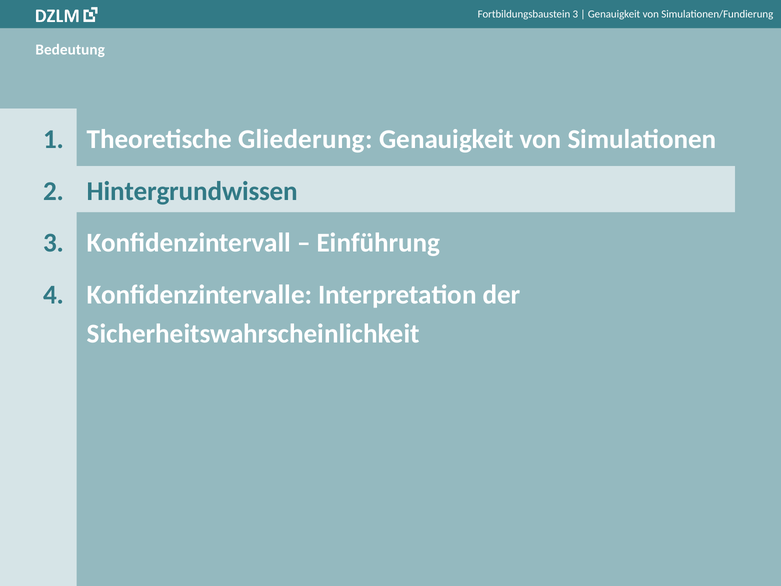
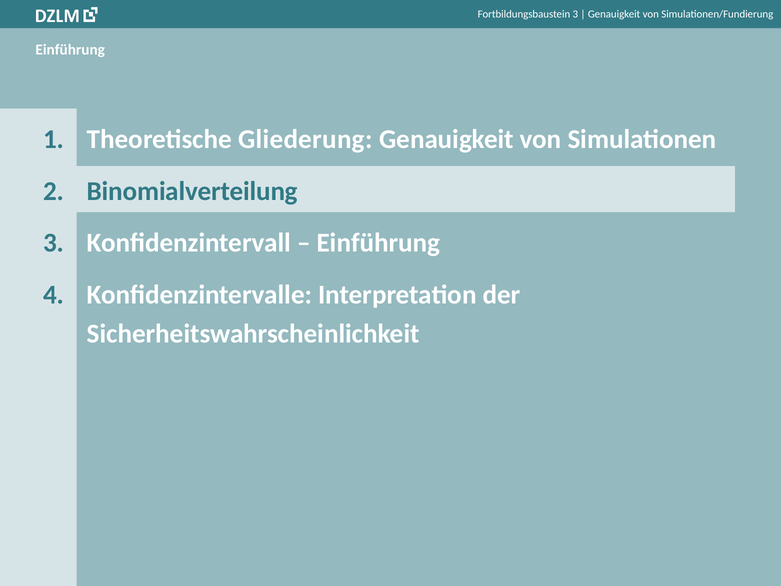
Bedeutung at (70, 50): Bedeutung -> Einführung
Hintergrundwissen: Hintergrundwissen -> Binomialverteilung
